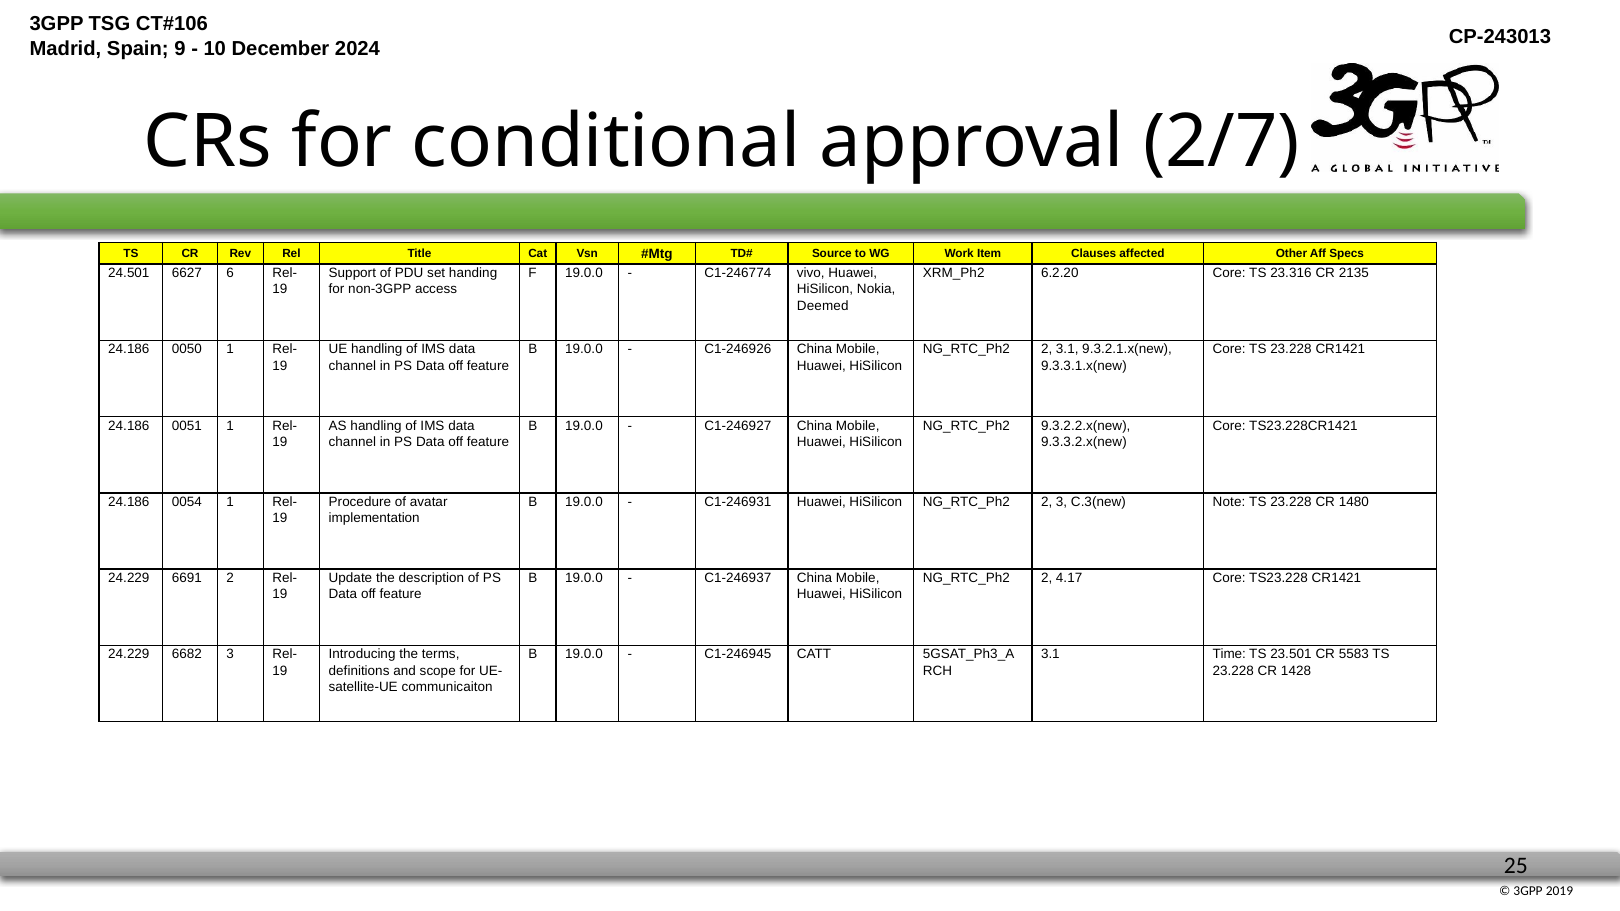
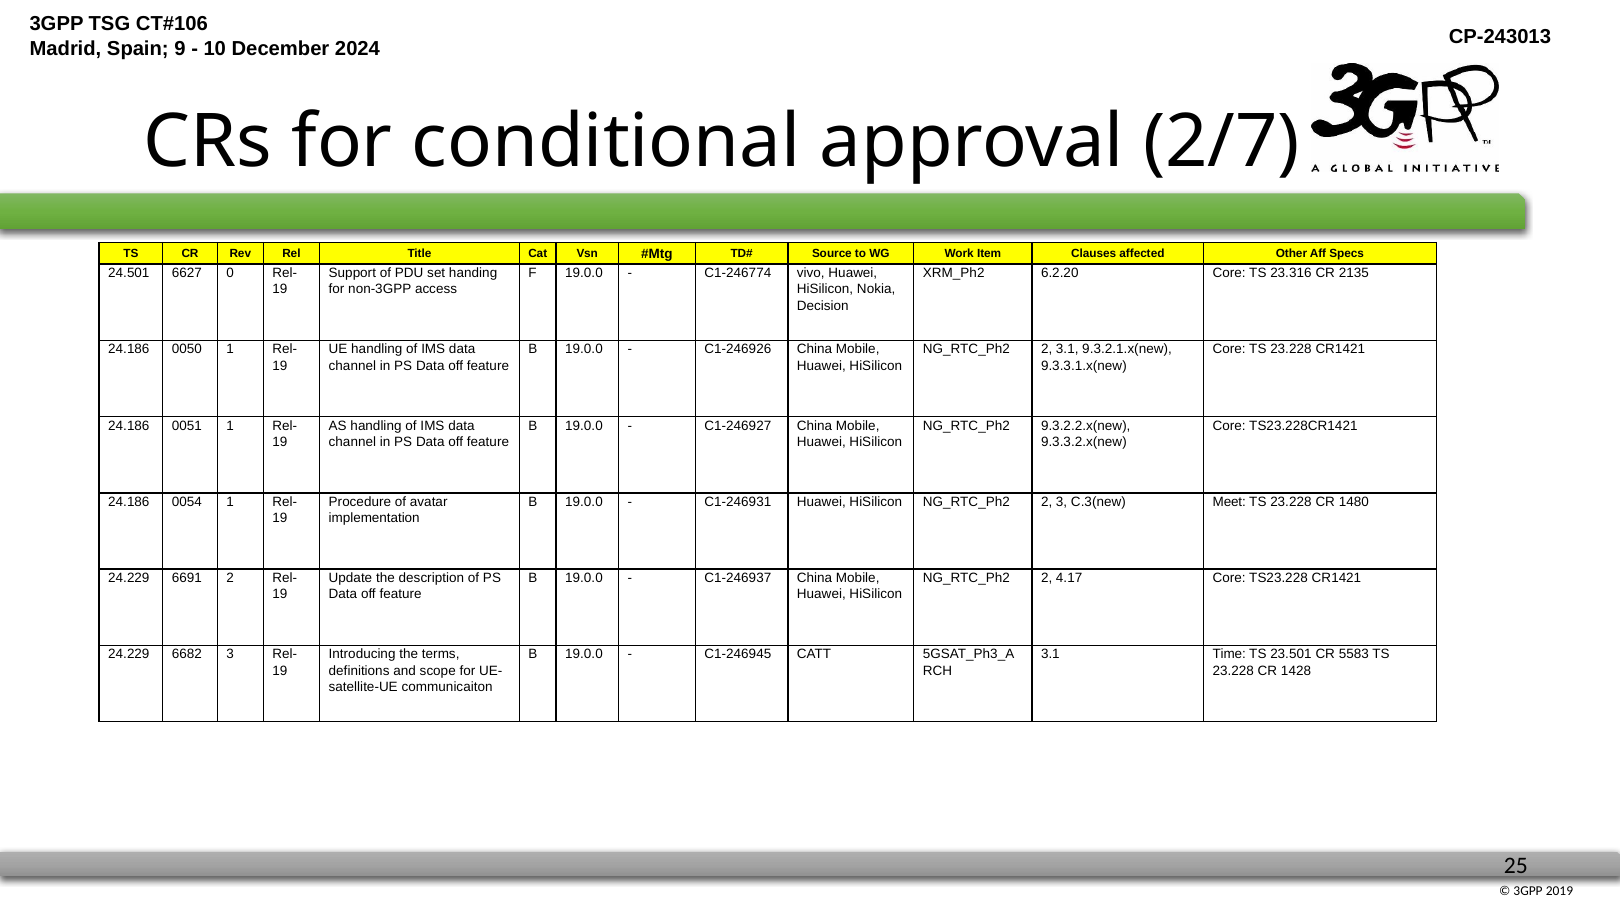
6: 6 -> 0
Deemed: Deemed -> Decision
Note: Note -> Meet
